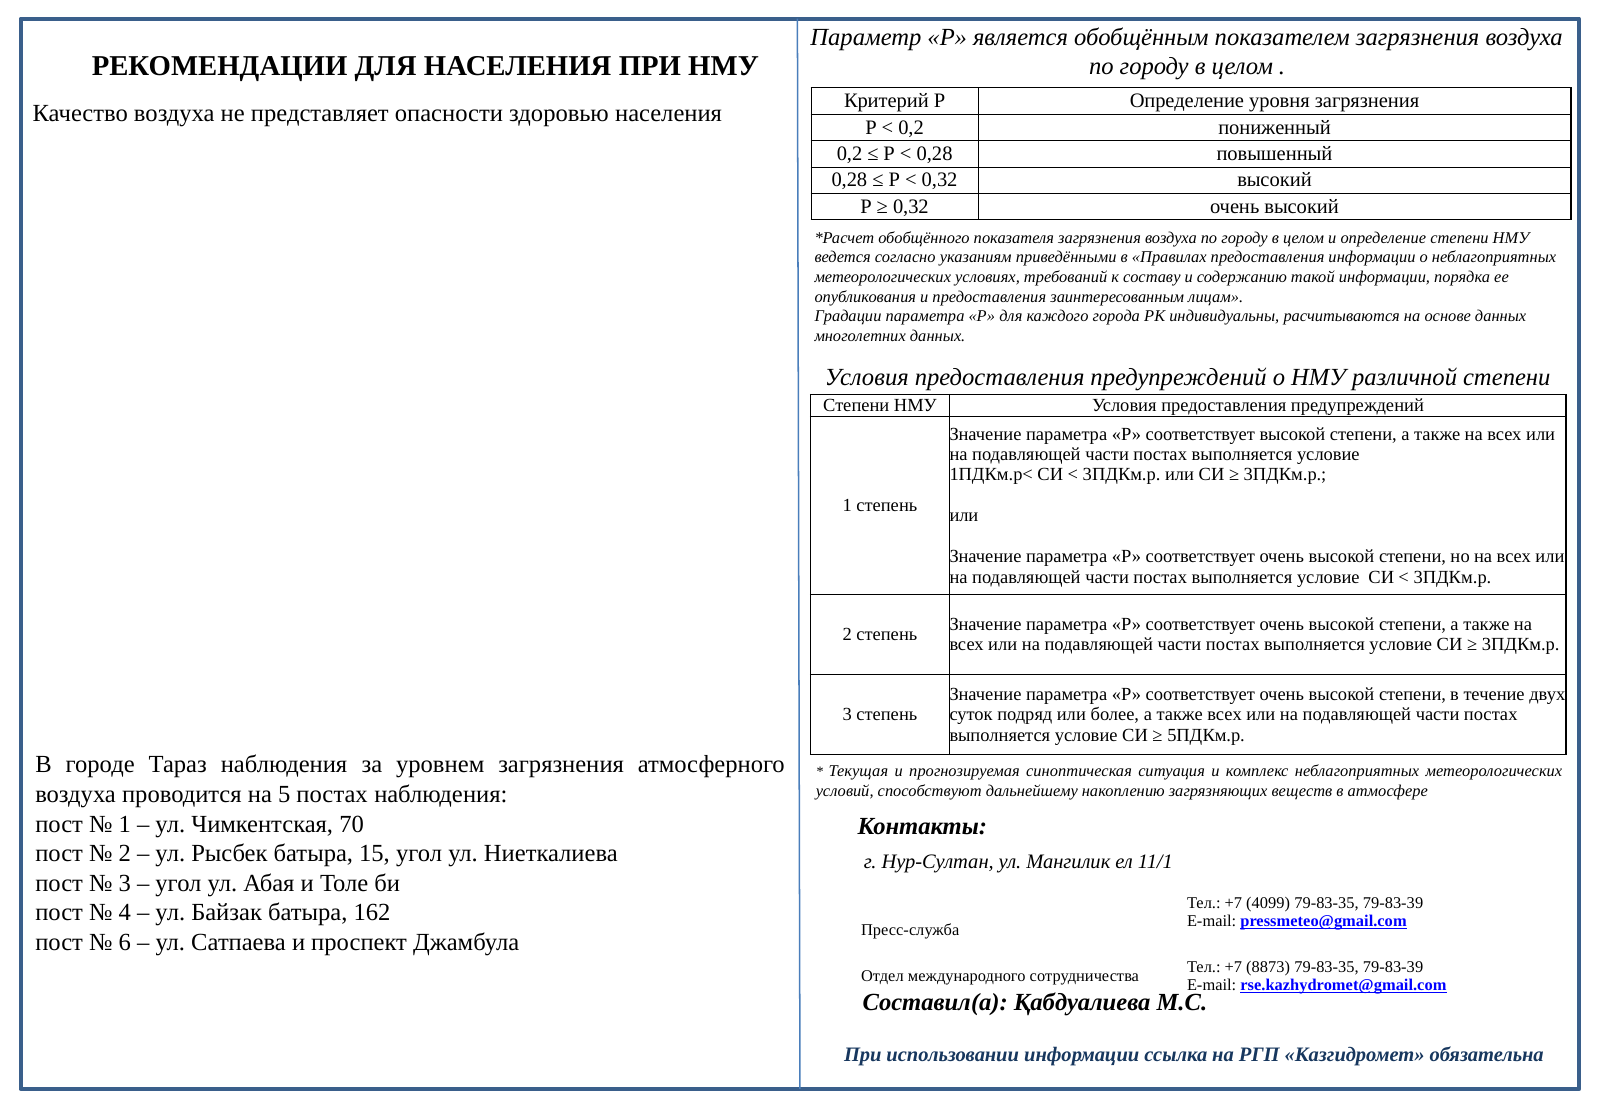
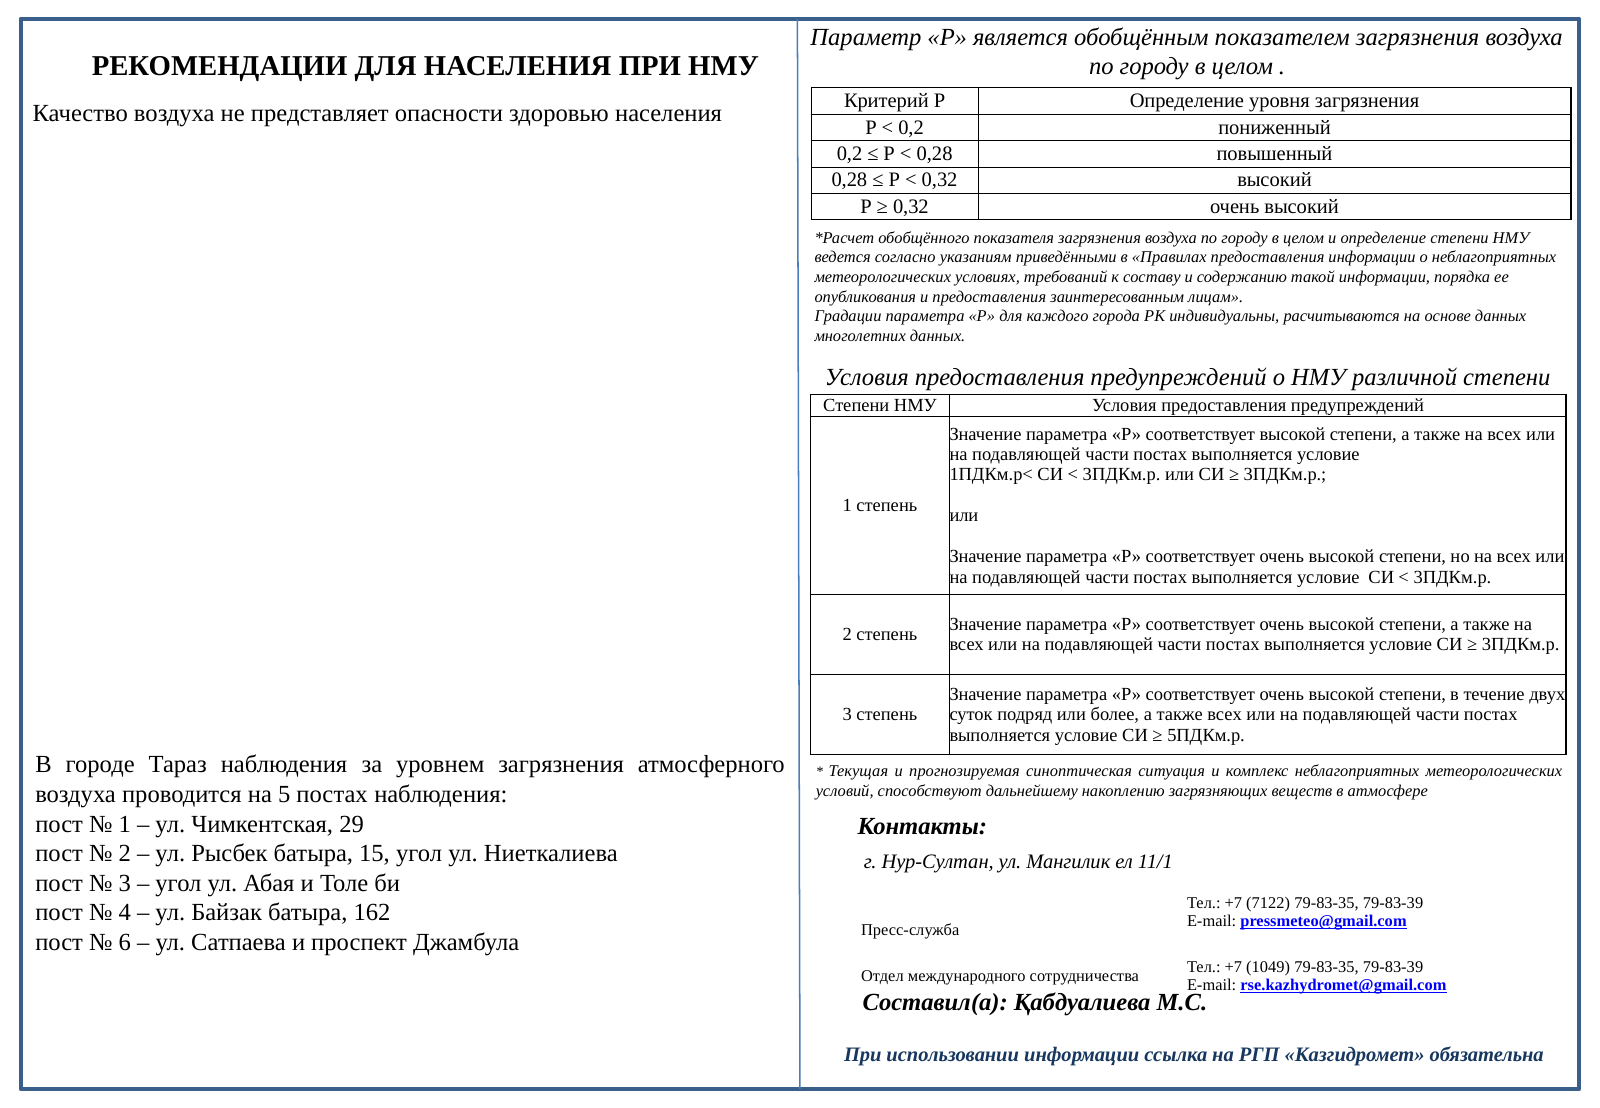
70: 70 -> 29
4099: 4099 -> 7122
8873: 8873 -> 1049
